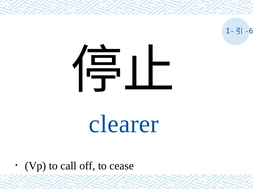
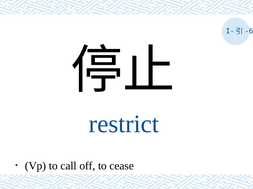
clearer: clearer -> restrict
